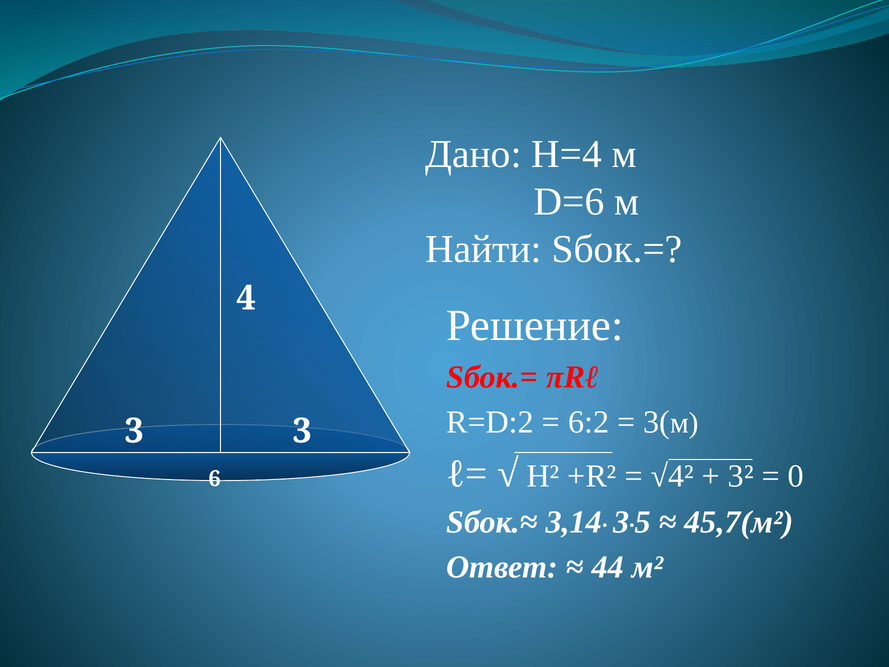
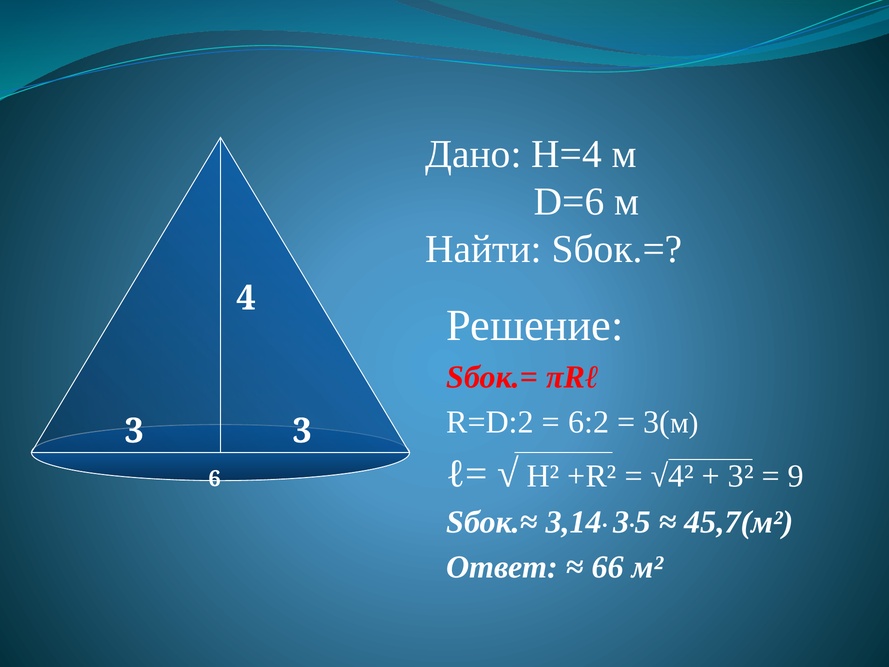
0: 0 -> 9
44: 44 -> 66
